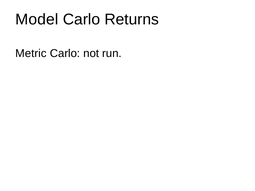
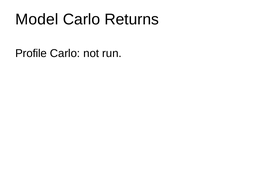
Metric: Metric -> Profile
